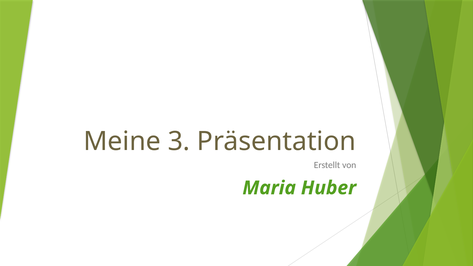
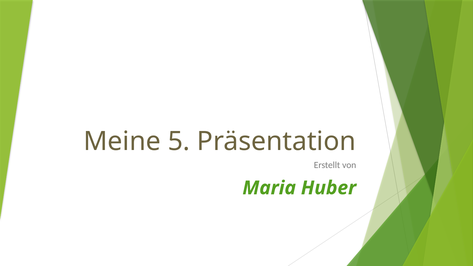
3: 3 -> 5
